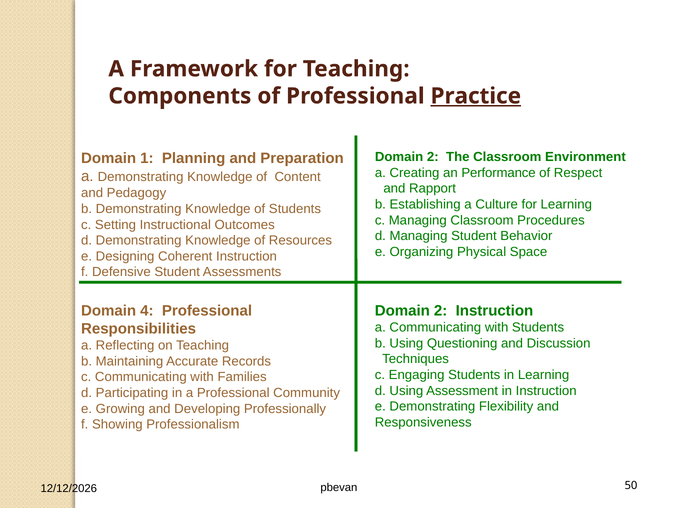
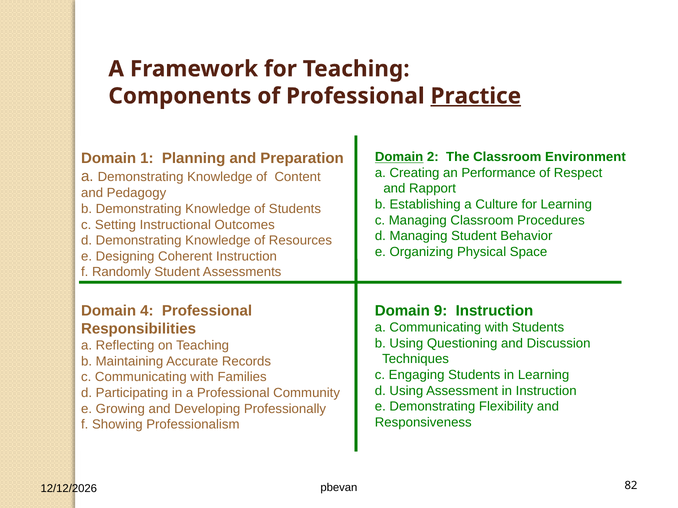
Domain at (399, 157) underline: none -> present
Defensive: Defensive -> Randomly
2 at (441, 311): 2 -> 9
50: 50 -> 82
